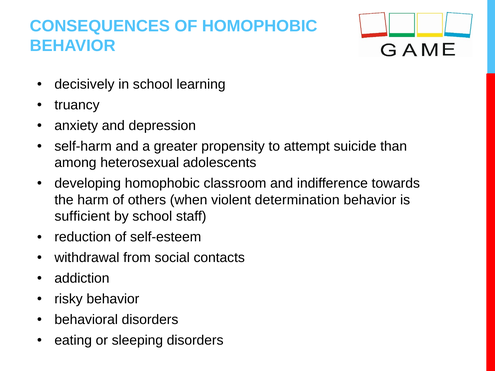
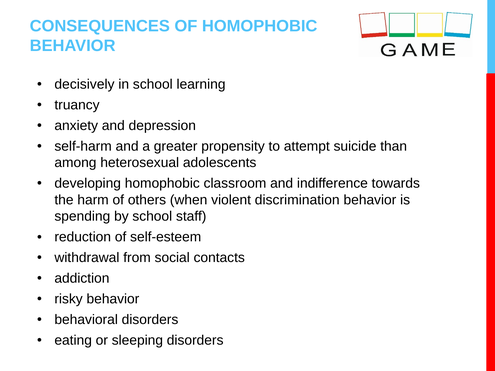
determination: determination -> discrimination
sufficient: sufficient -> spending
